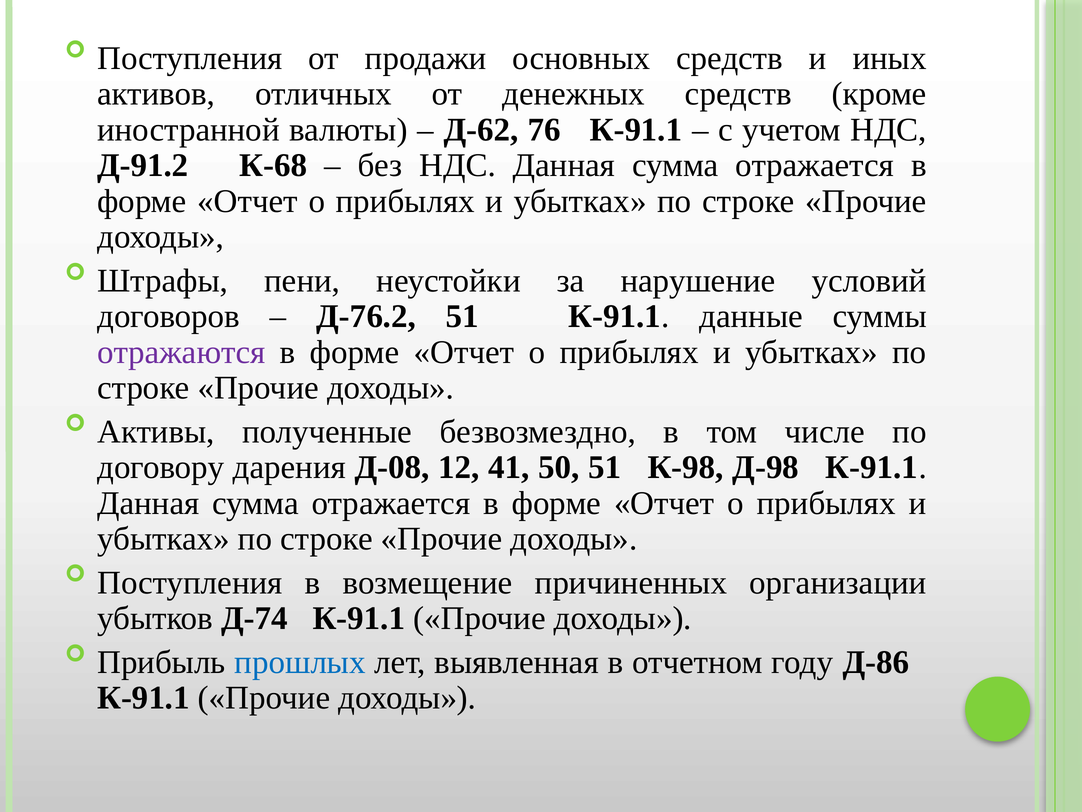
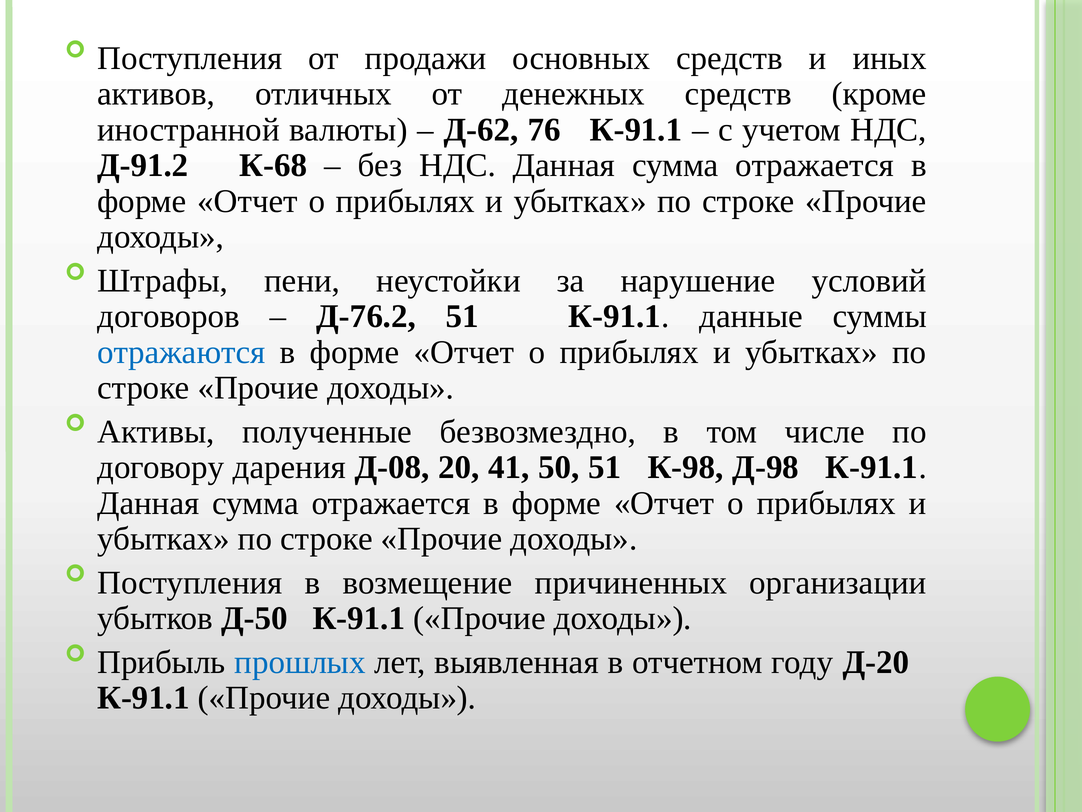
отражаются colour: purple -> blue
12: 12 -> 20
Д-74: Д-74 -> Д-50
Д-86: Д-86 -> Д-20
